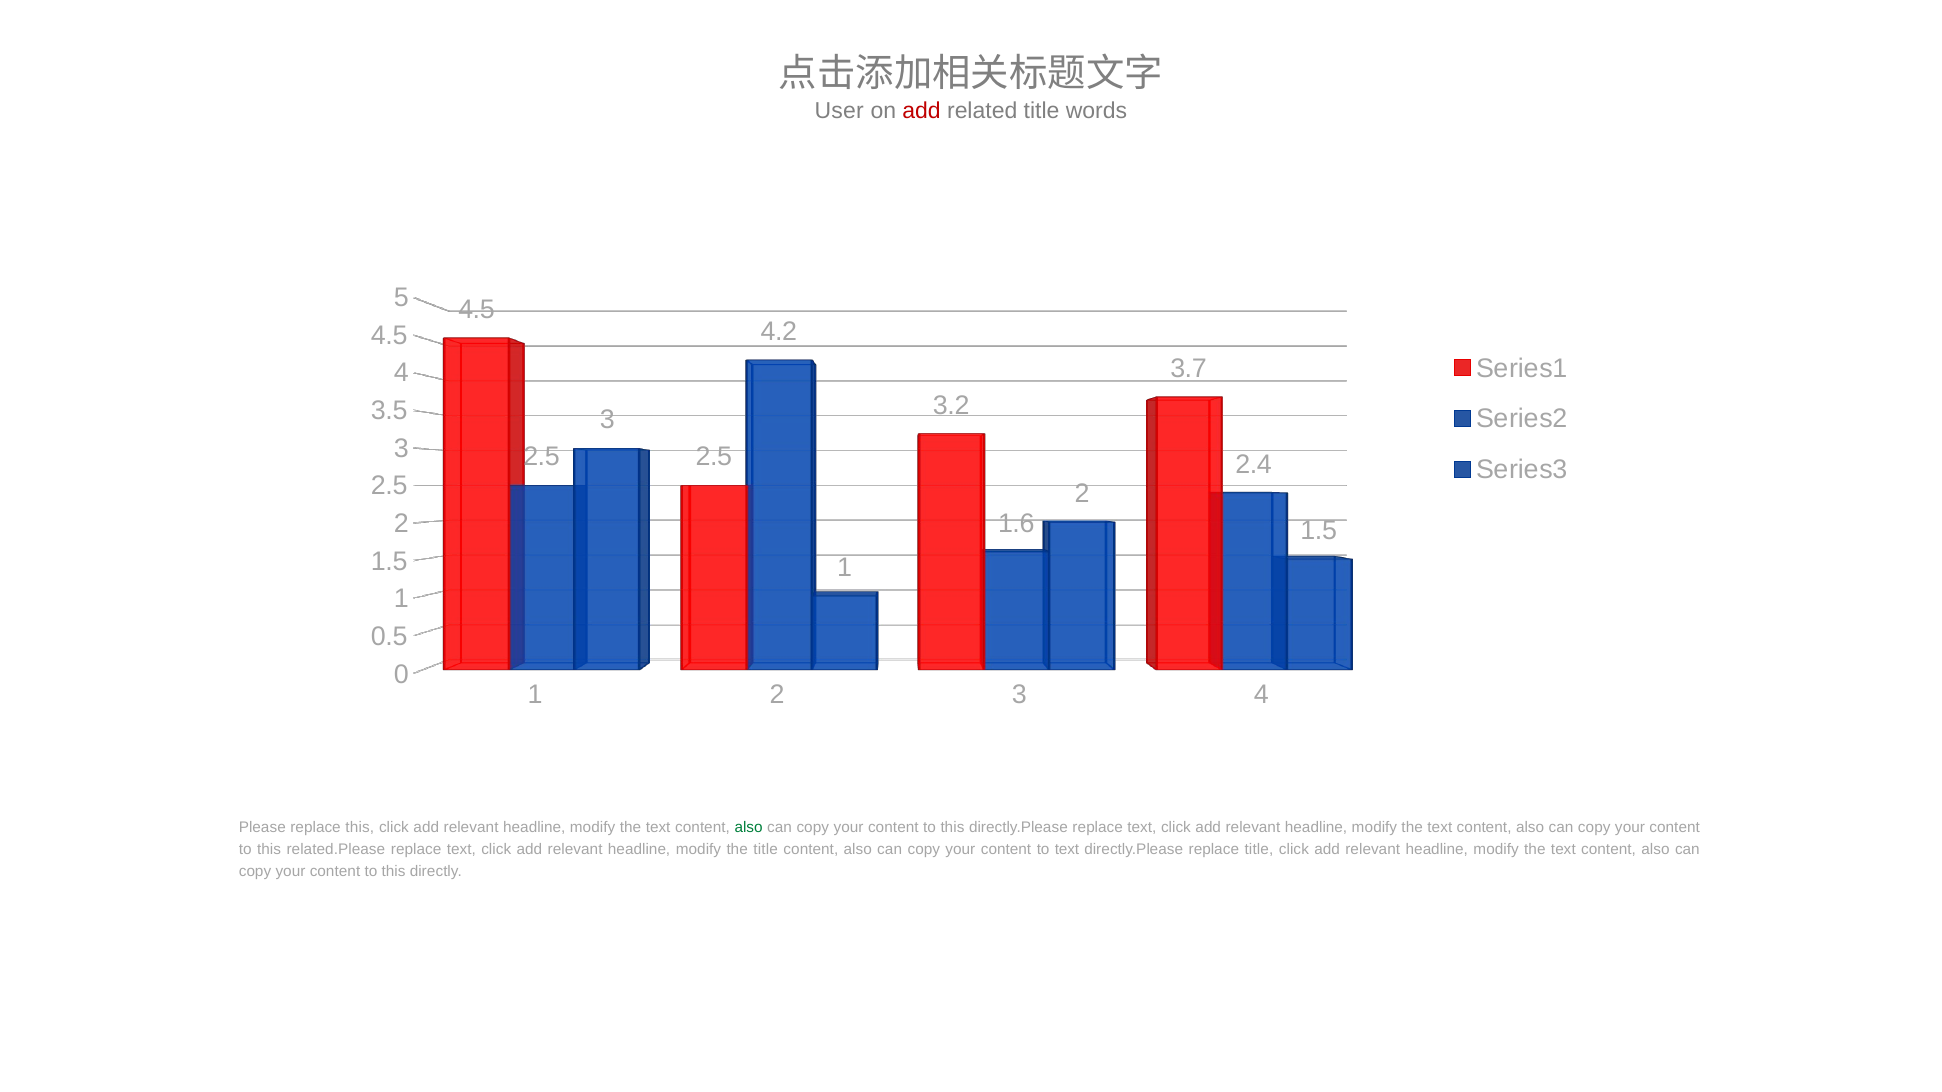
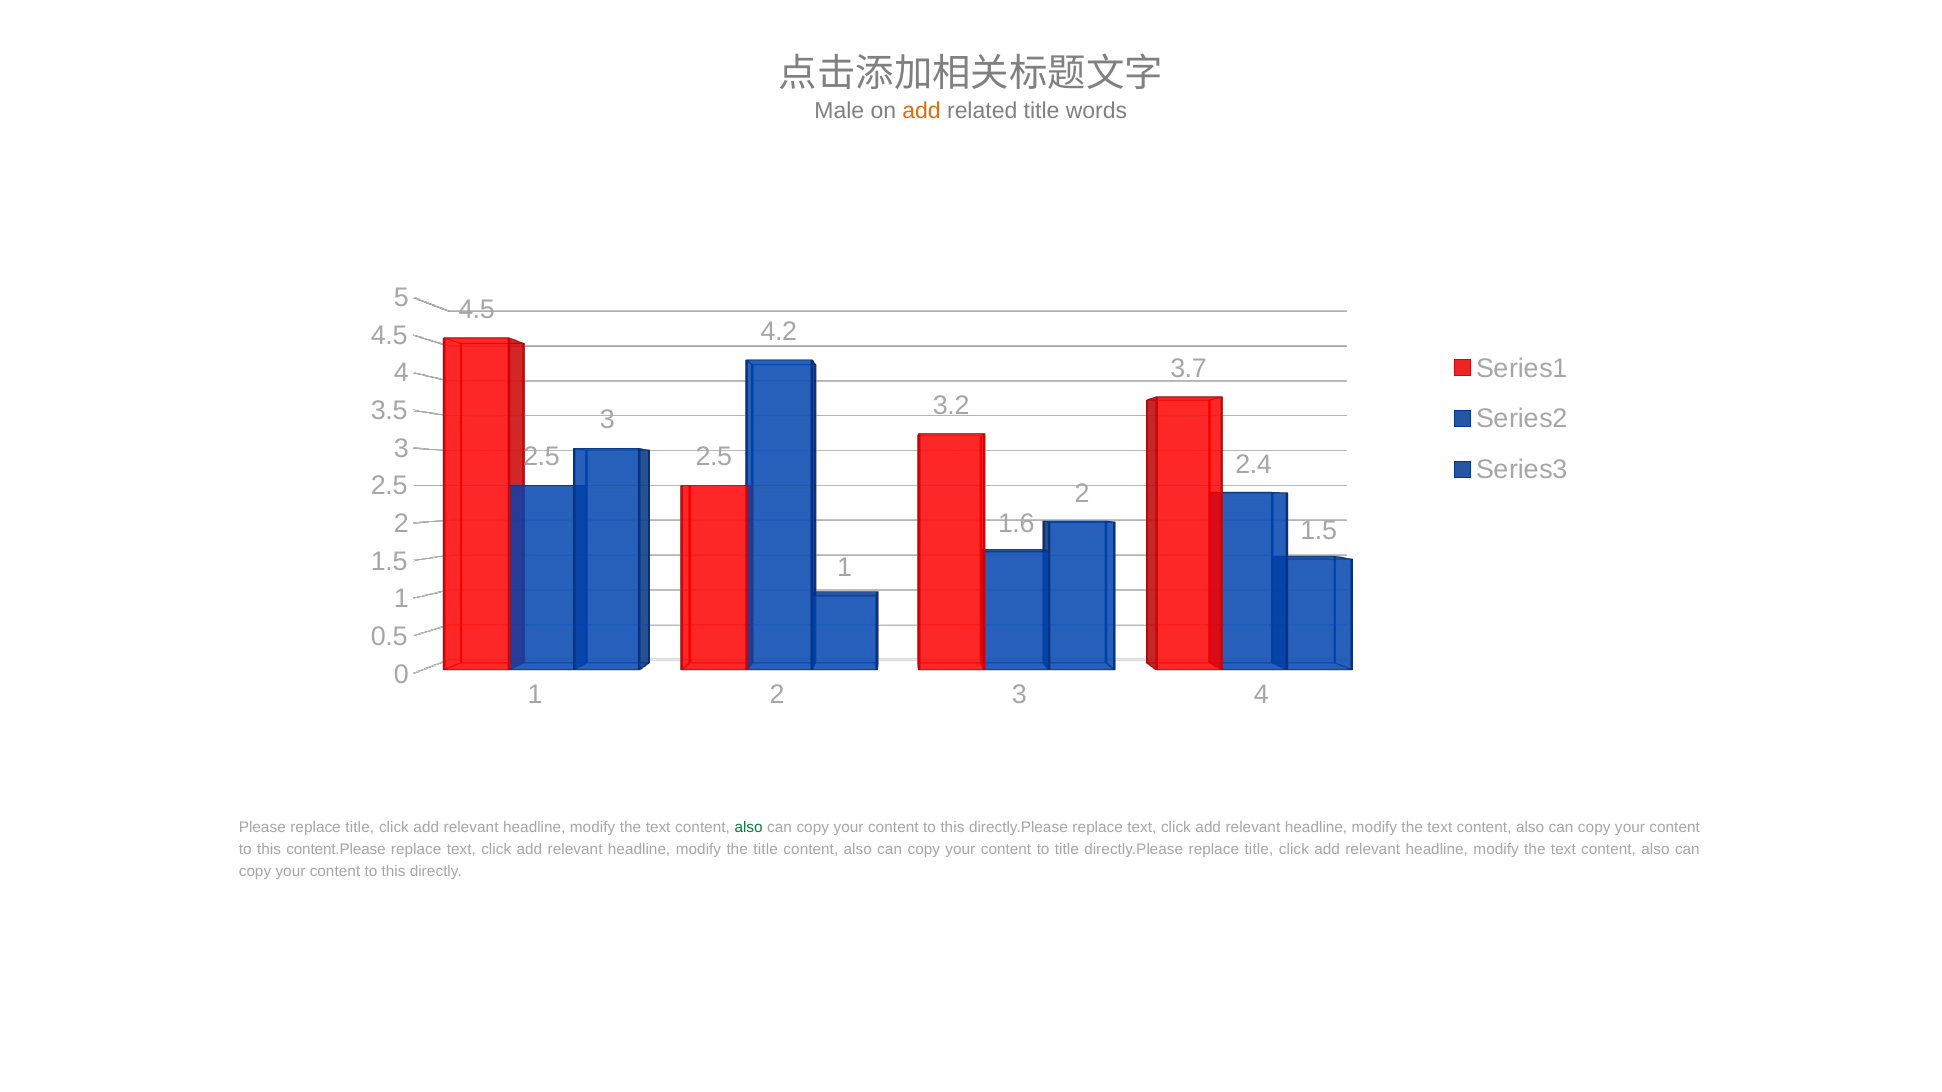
User: User -> Male
add at (922, 111) colour: red -> orange
Please replace this: this -> title
related.Please: related.Please -> content.Please
to text: text -> title
